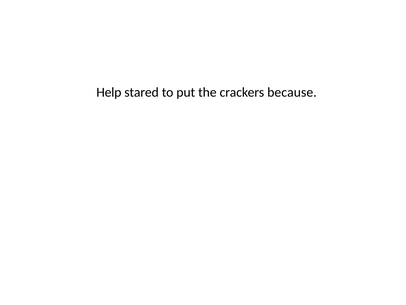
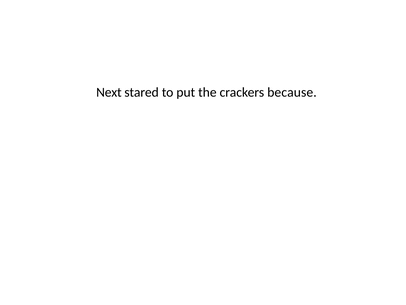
Help: Help -> Next
